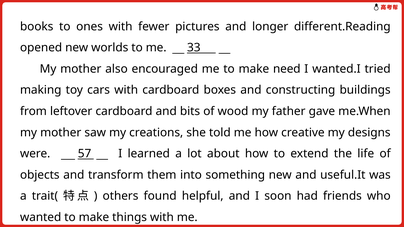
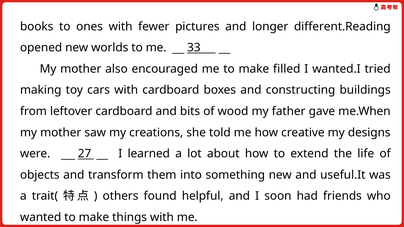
need: need -> filled
57: 57 -> 27
